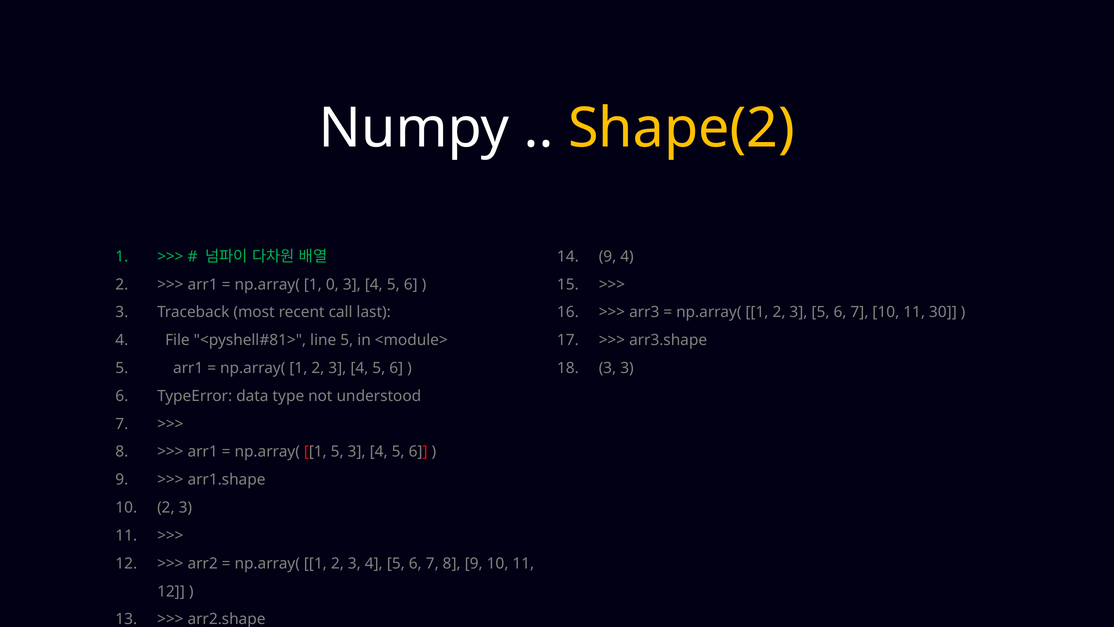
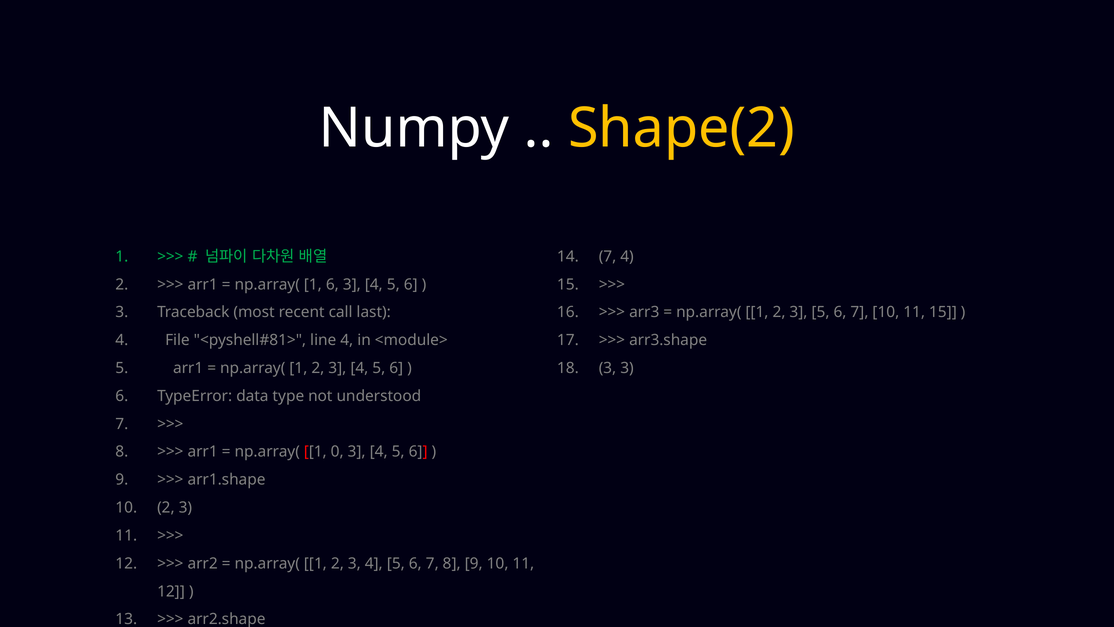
9 at (608, 256): 9 -> 7
1 0: 0 -> 6
11 30: 30 -> 15
line 5: 5 -> 4
1 5: 5 -> 0
